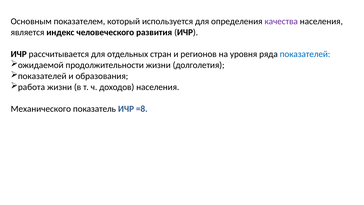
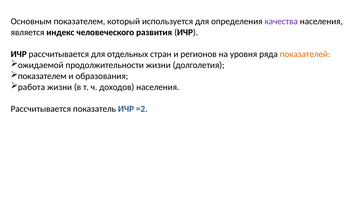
показателей at (305, 54) colour: blue -> orange
показателей at (42, 76): показателей -> показателем
Механического at (41, 109): Механического -> Рассчитывается
=8: =8 -> =2
